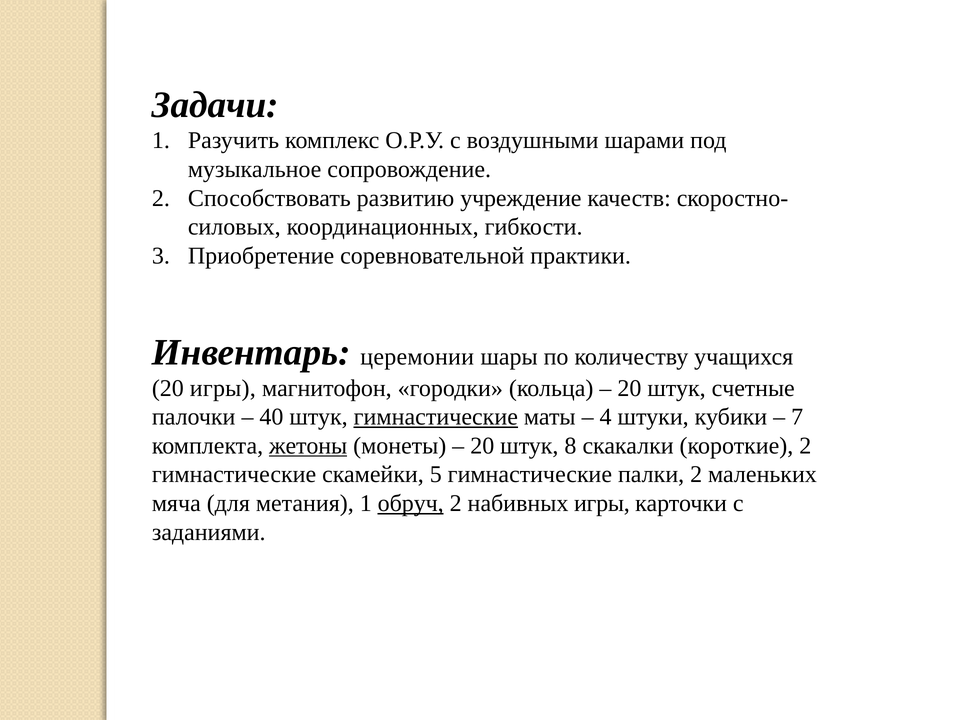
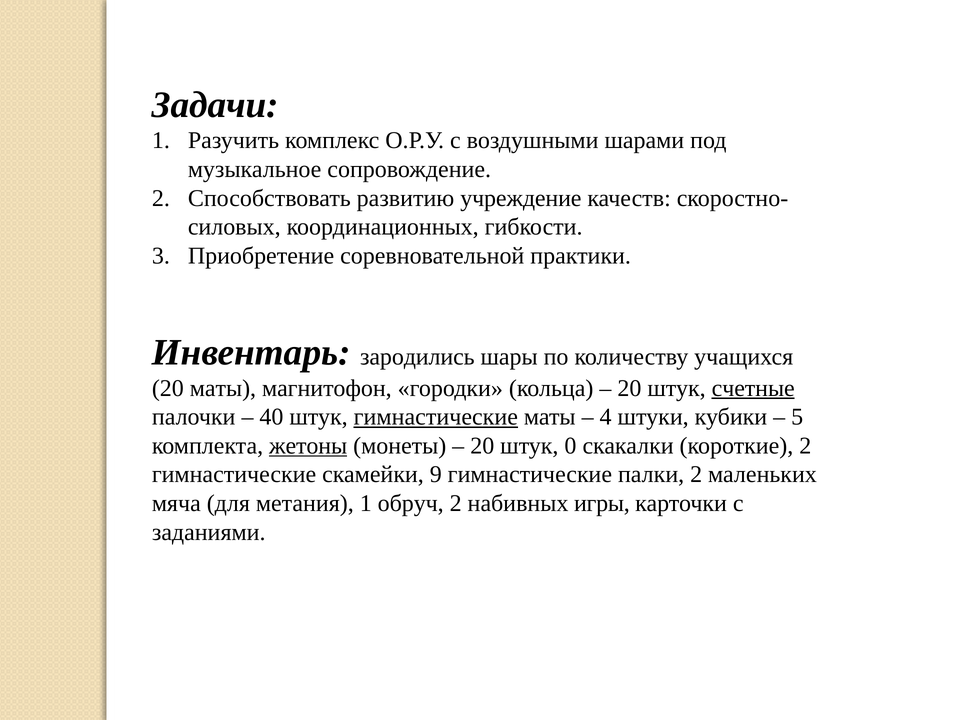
церемонии: церемонии -> зародились
20 игры: игры -> маты
счетные underline: none -> present
7: 7 -> 5
8: 8 -> 0
5: 5 -> 9
обруч underline: present -> none
